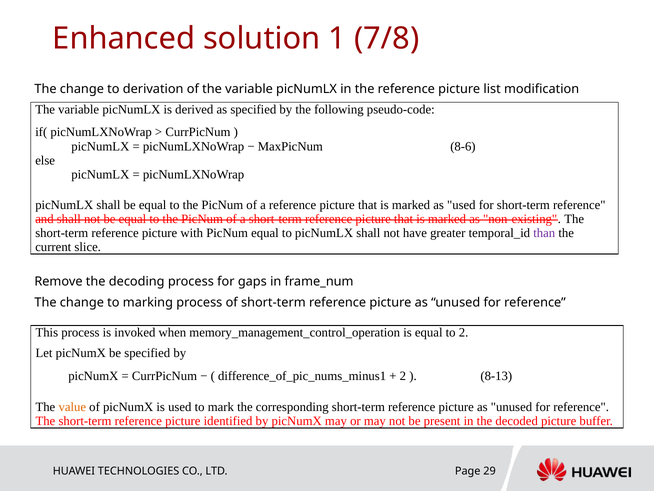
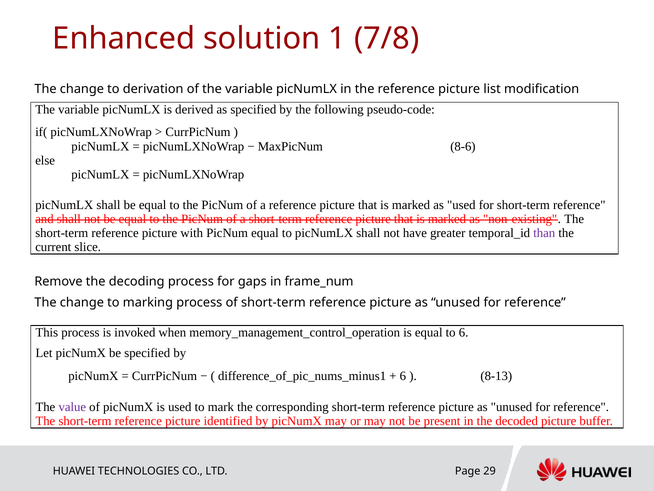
to 2: 2 -> 6
2 at (403, 375): 2 -> 6
value colour: orange -> purple
